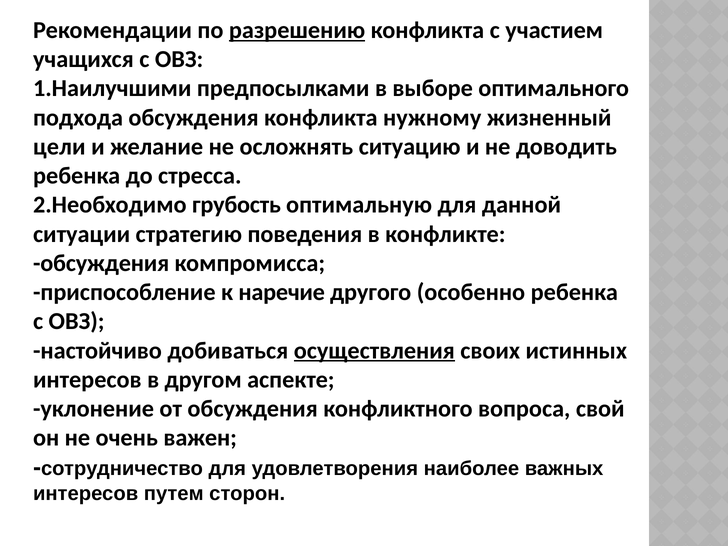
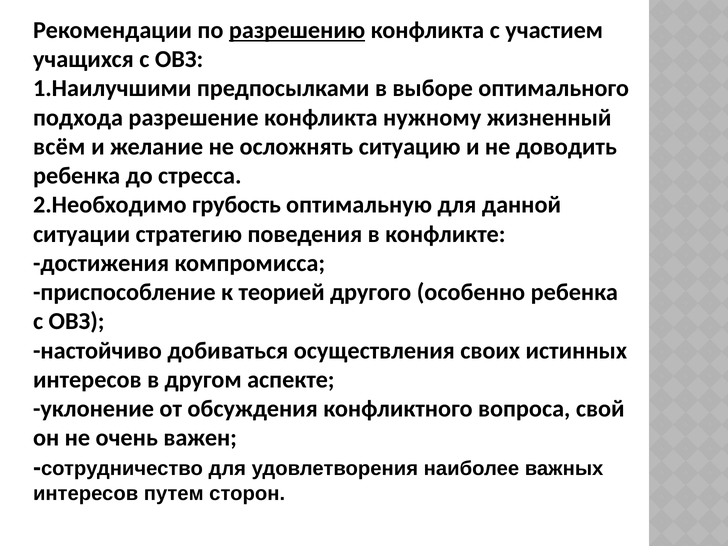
подхода обсуждения: обсуждения -> разрешение
цели: цели -> всём
обсуждения at (101, 263): обсуждения -> достижения
наречие: наречие -> теорией
осуществления underline: present -> none
